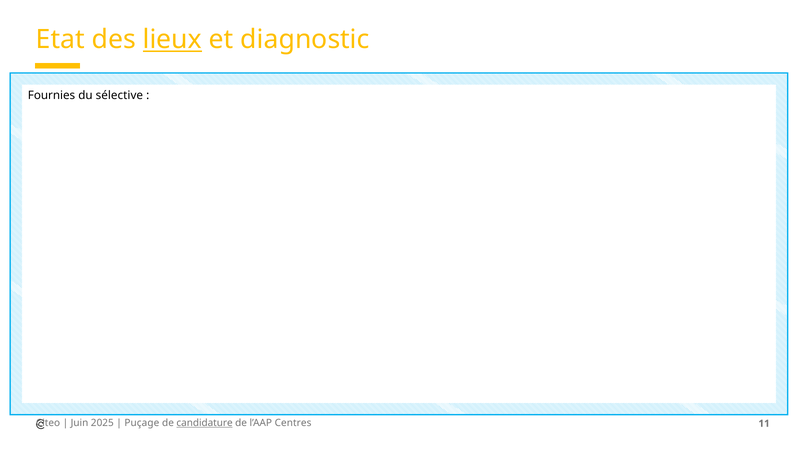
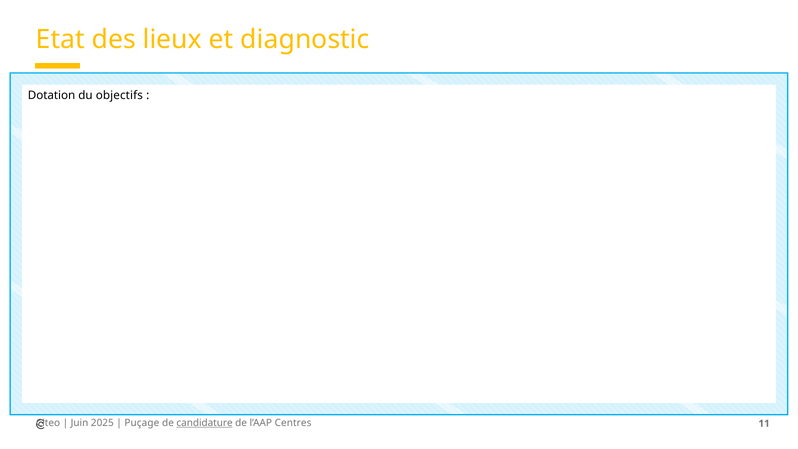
lieux underline: present -> none
Fournies: Fournies -> Dotation
sélective: sélective -> objectifs
